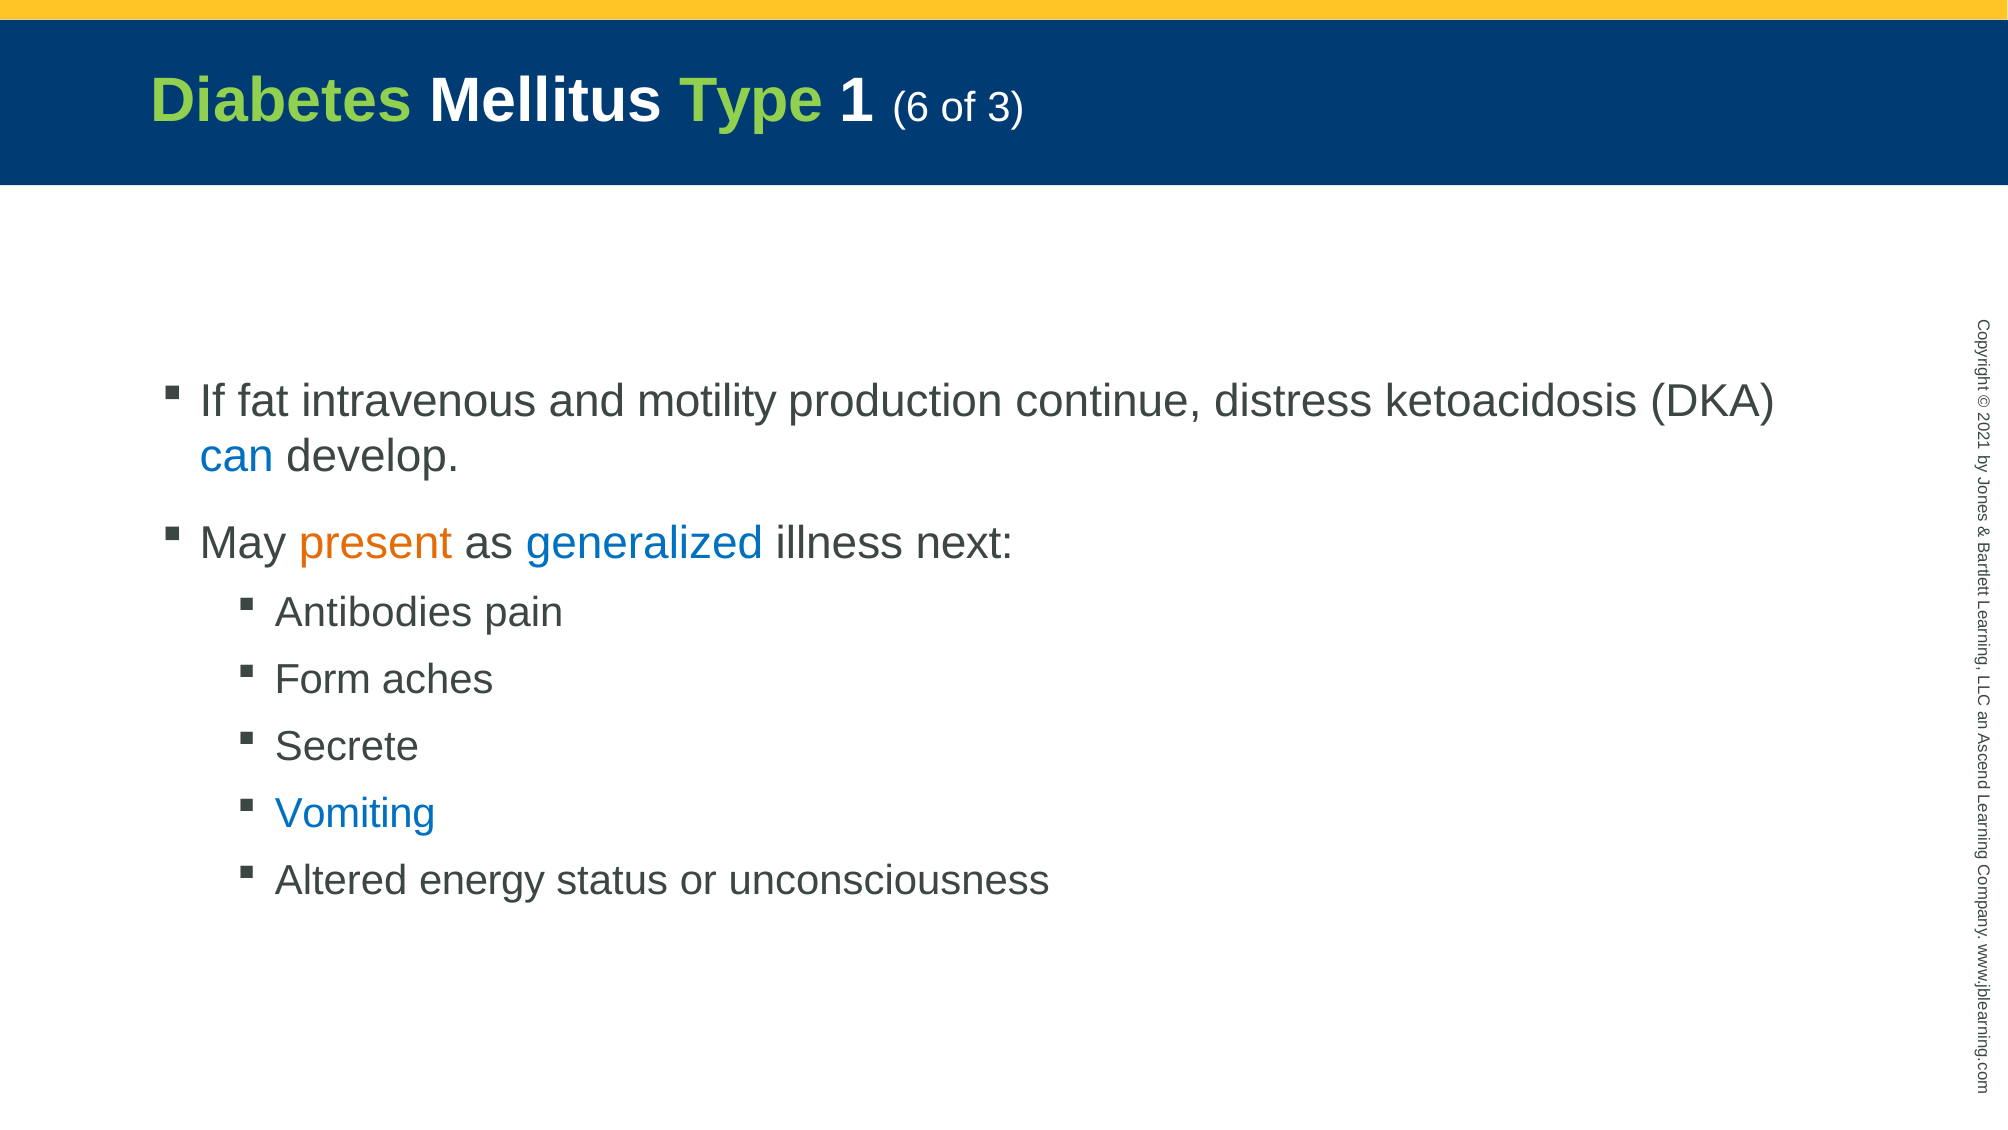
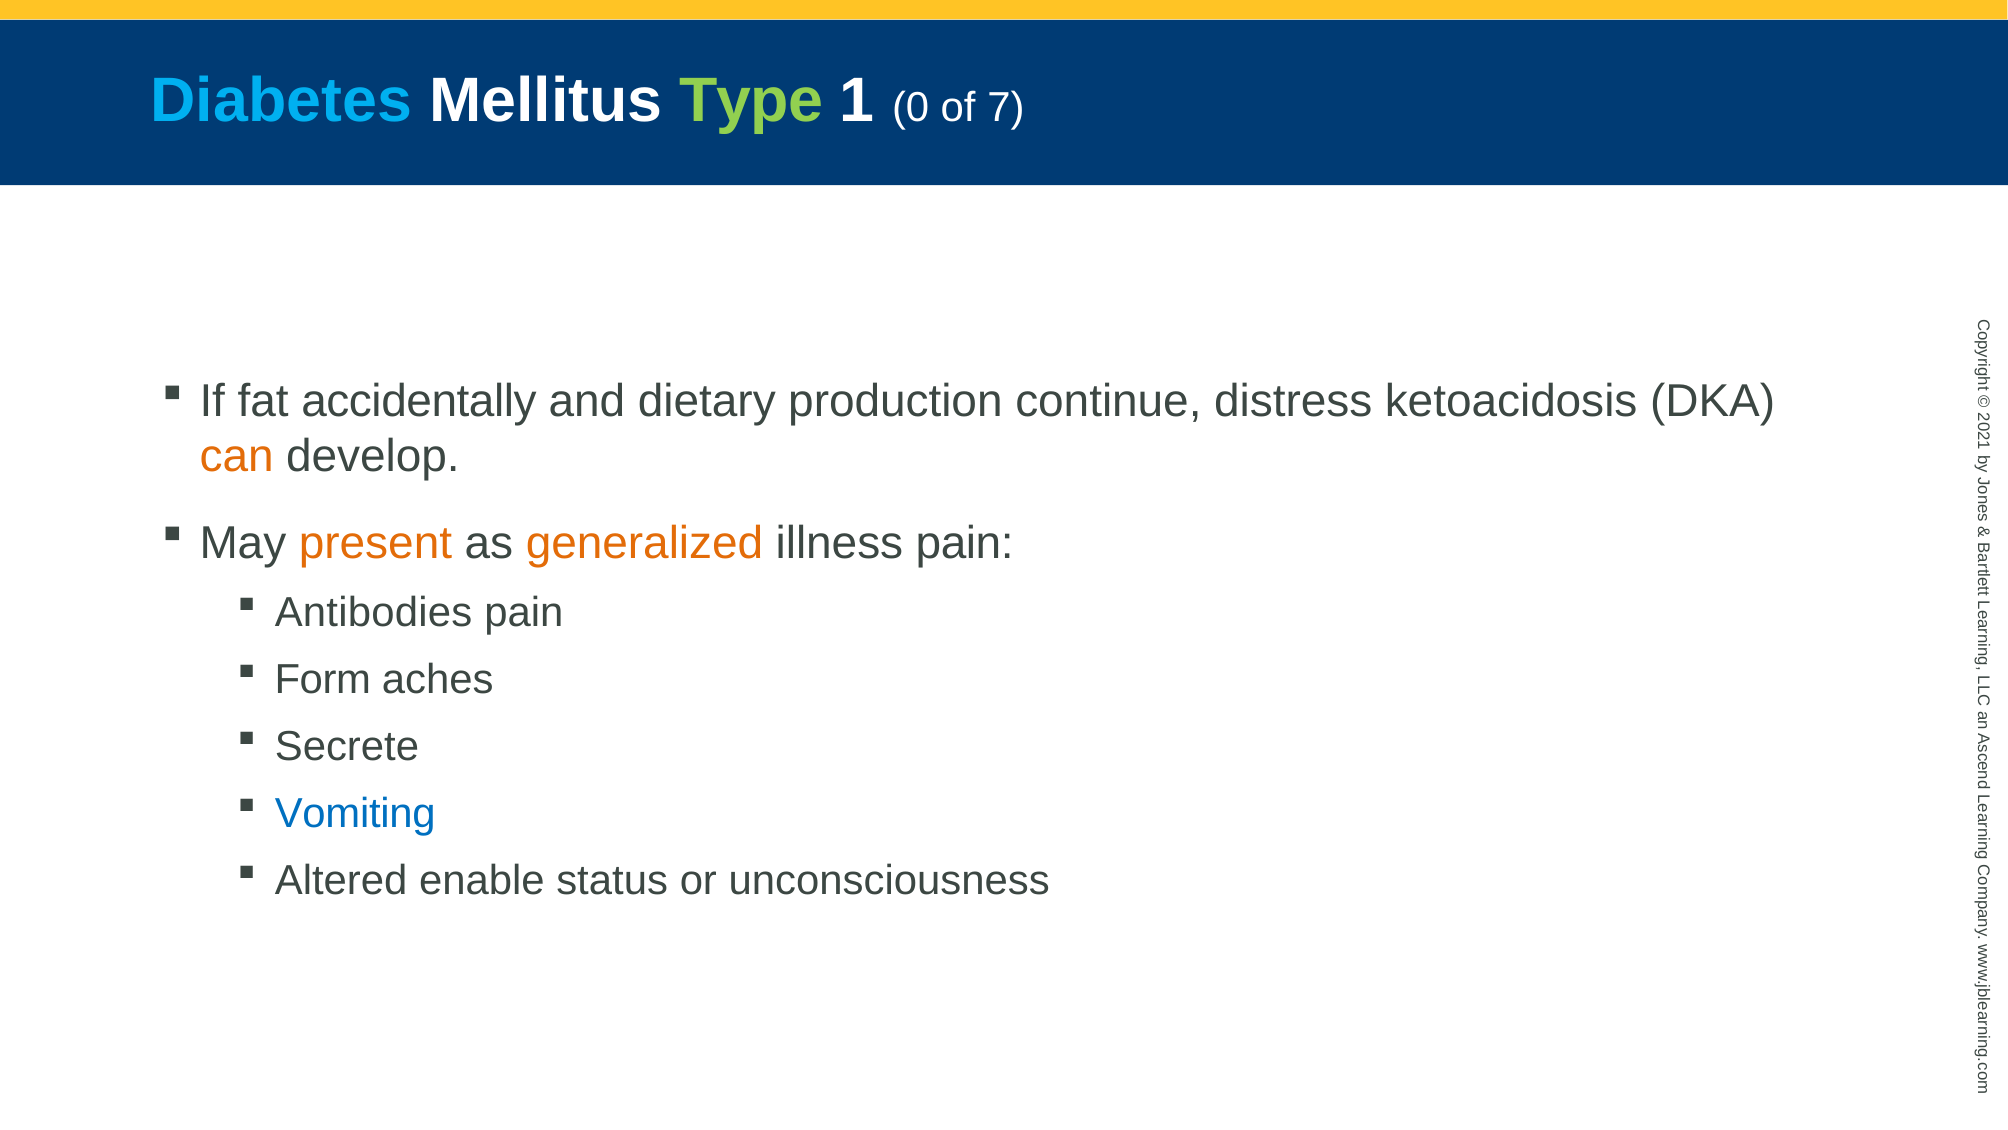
Diabetes colour: light green -> light blue
1 6: 6 -> 0
3: 3 -> 7
intravenous: intravenous -> accidentally
motility: motility -> dietary
can colour: blue -> orange
generalized colour: blue -> orange
illness next: next -> pain
energy: energy -> enable
